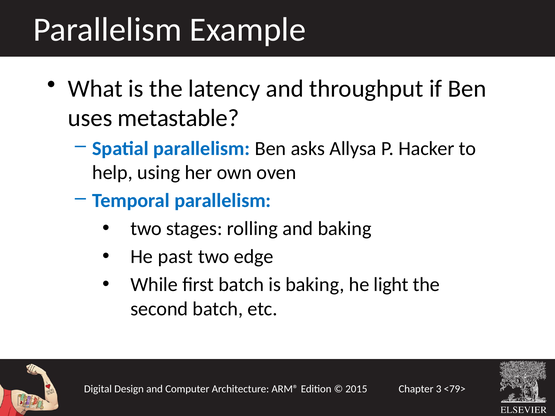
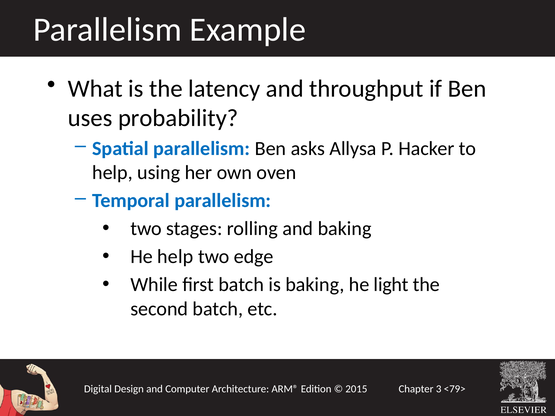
metastable: metastable -> probability
He past: past -> help
